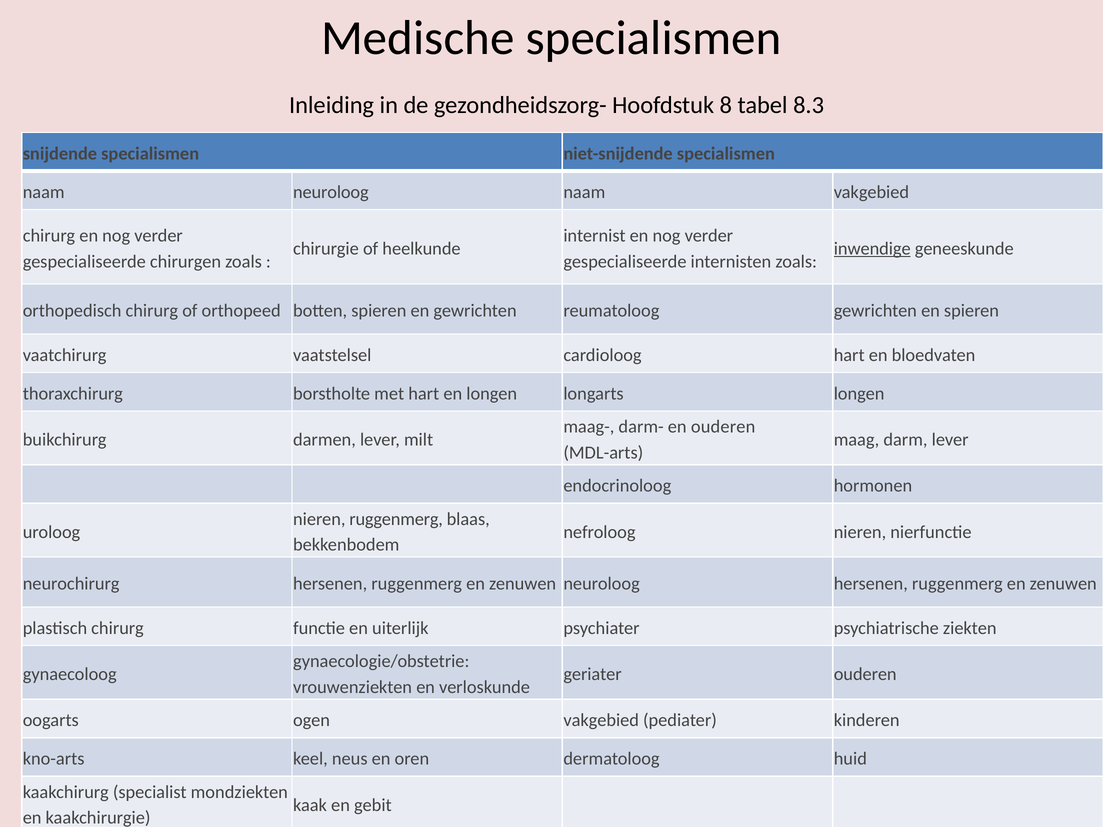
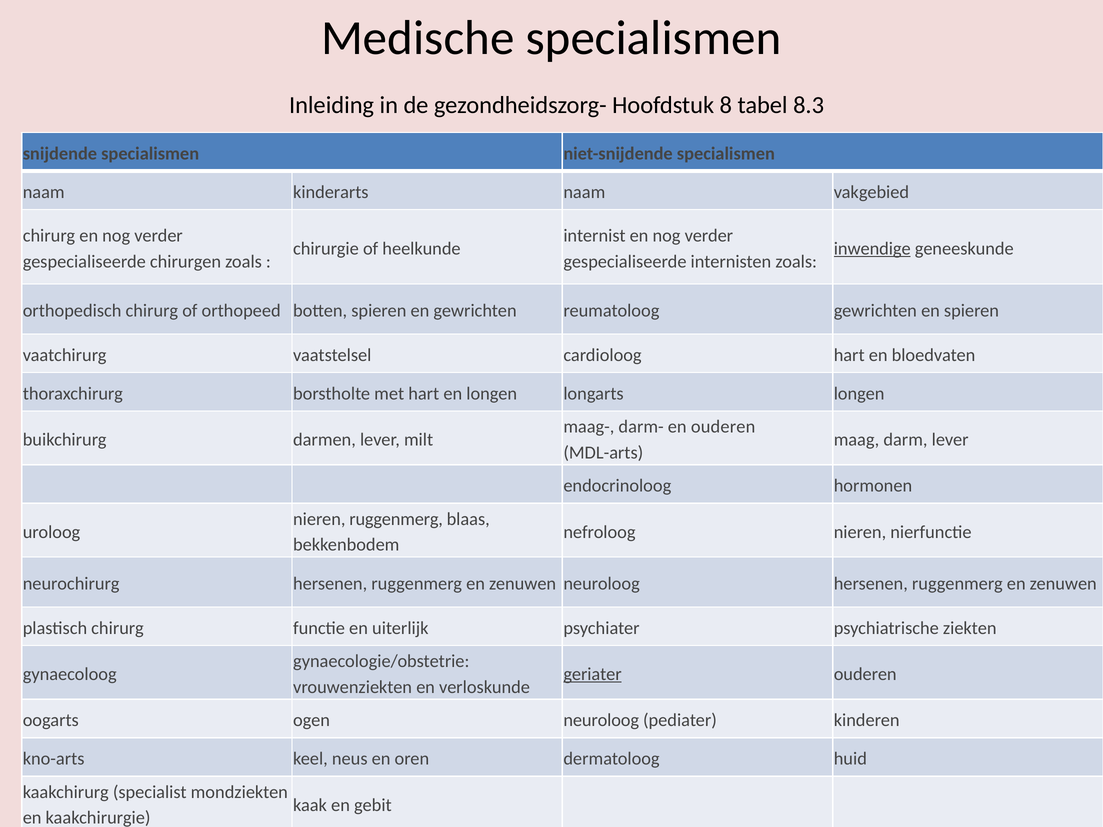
naam neuroloog: neuroloog -> kinderarts
geriater underline: none -> present
ogen vakgebied: vakgebied -> neuroloog
